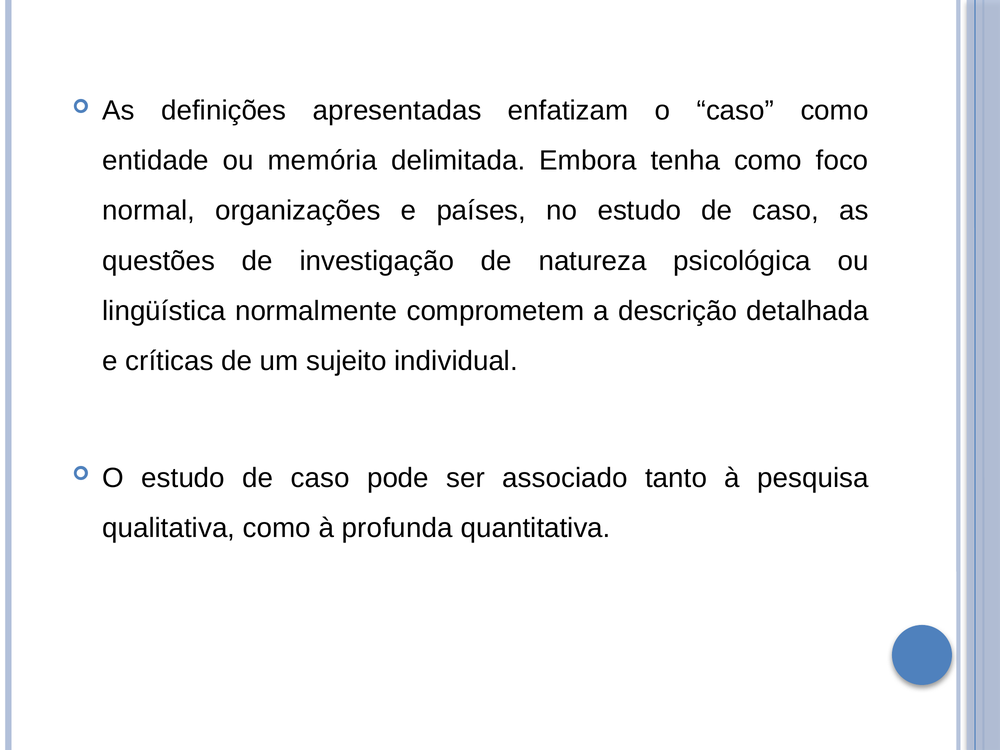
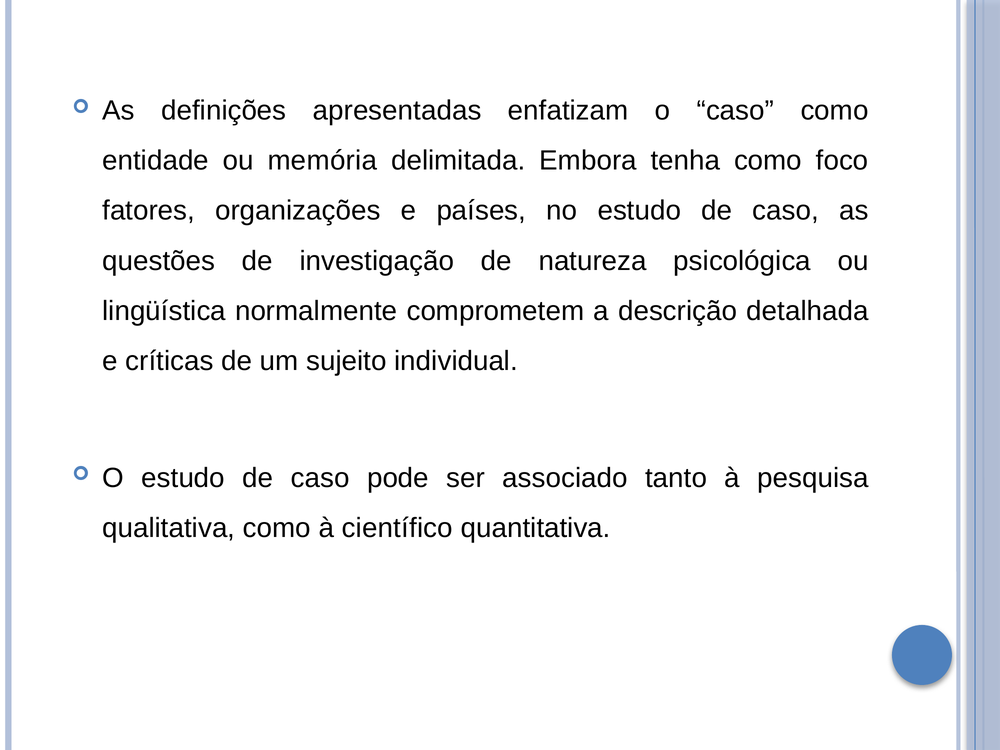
normal: normal -> fatores
profunda: profunda -> científico
